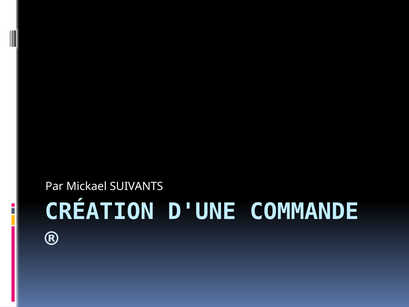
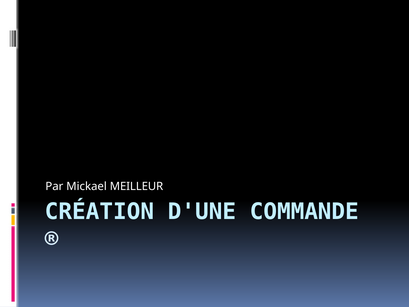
SUIVANTS: SUIVANTS -> MEILLEUR
